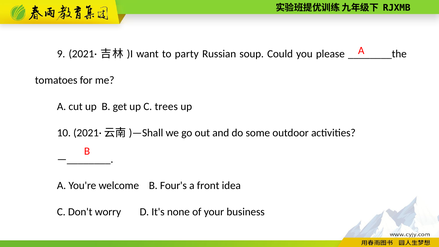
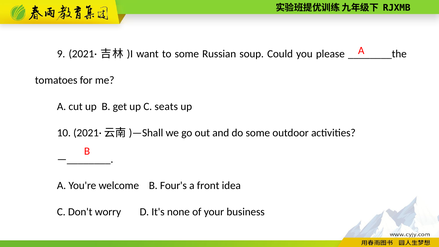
to party: party -> some
trees: trees -> seats
